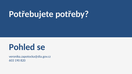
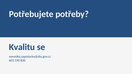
Pohled: Pohled -> Kvalitu
